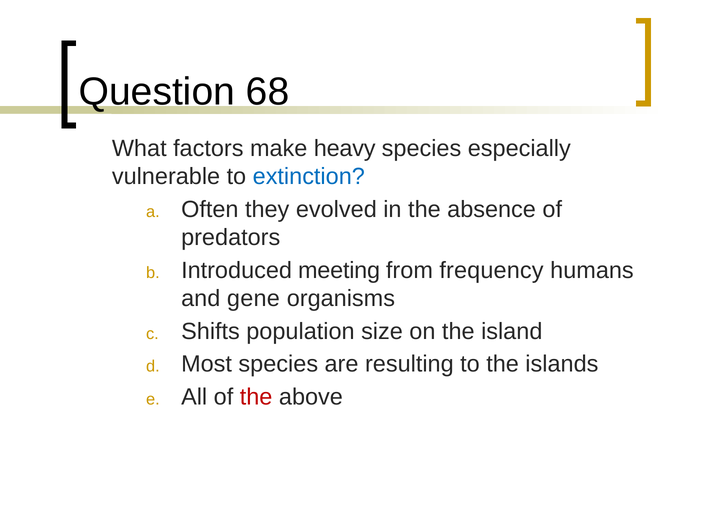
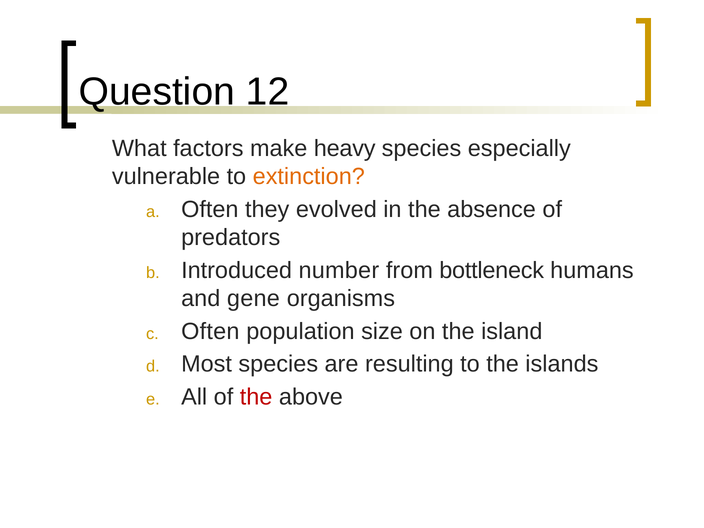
68: 68 -> 12
extinction colour: blue -> orange
meeting: meeting -> number
frequency: frequency -> bottleneck
Shifts at (211, 331): Shifts -> Often
